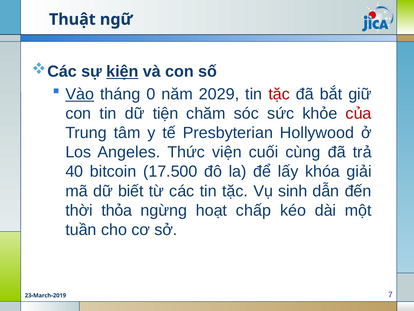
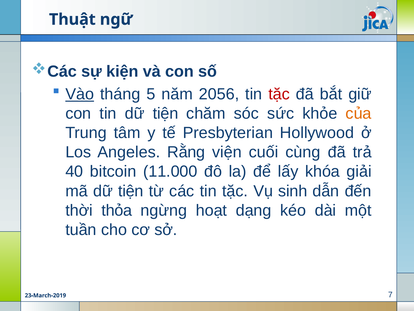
kiện underline: present -> none
0: 0 -> 5
2029: 2029 -> 2056
của colour: red -> orange
Thức: Thức -> Rằng
17.500: 17.500 -> 11.000
mã dữ biết: biết -> tiện
chấp: chấp -> dạng
